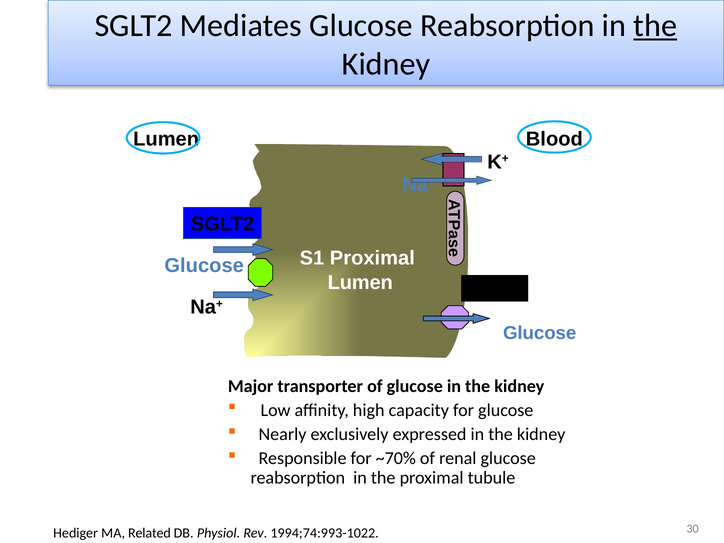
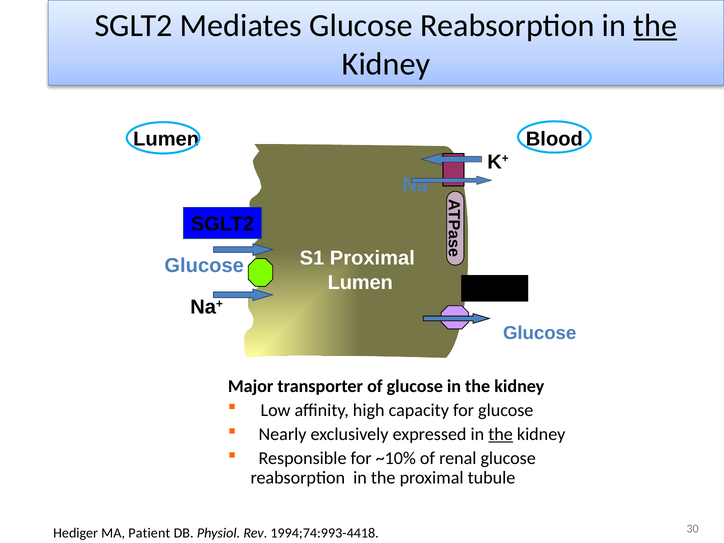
the at (501, 434) underline: none -> present
~70%: ~70% -> ~10%
Related: Related -> Patient
1994;74:993-1022: 1994;74:993-1022 -> 1994;74:993-4418
